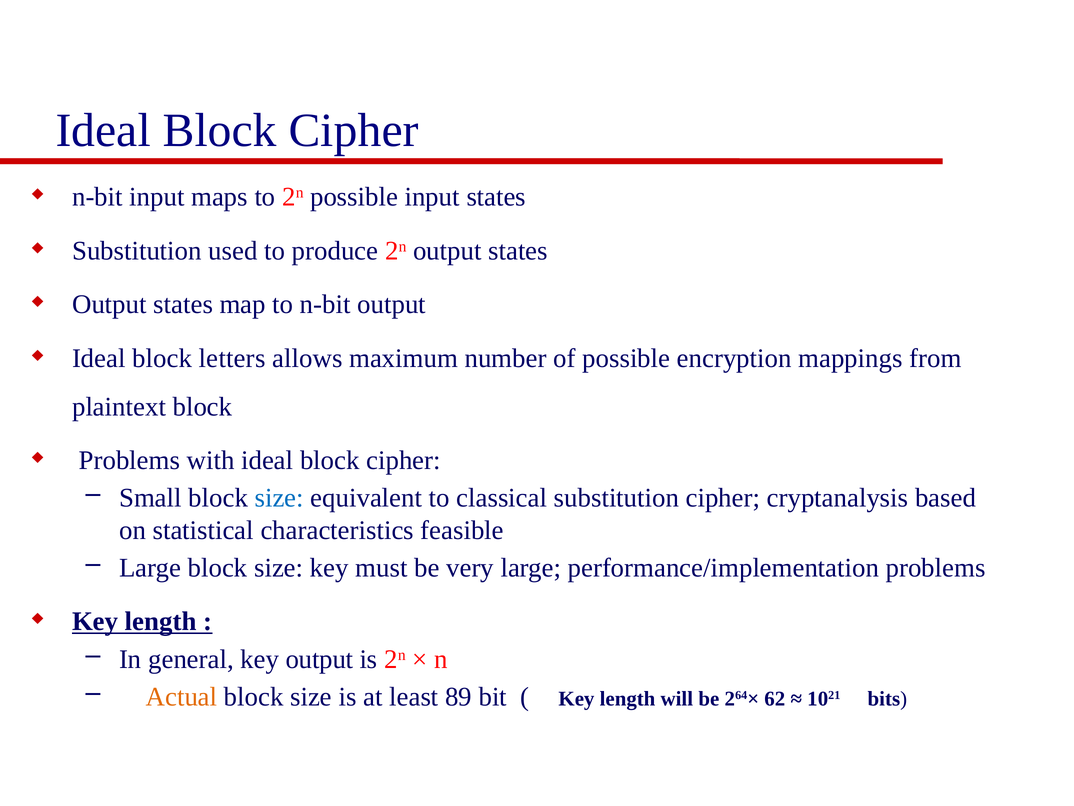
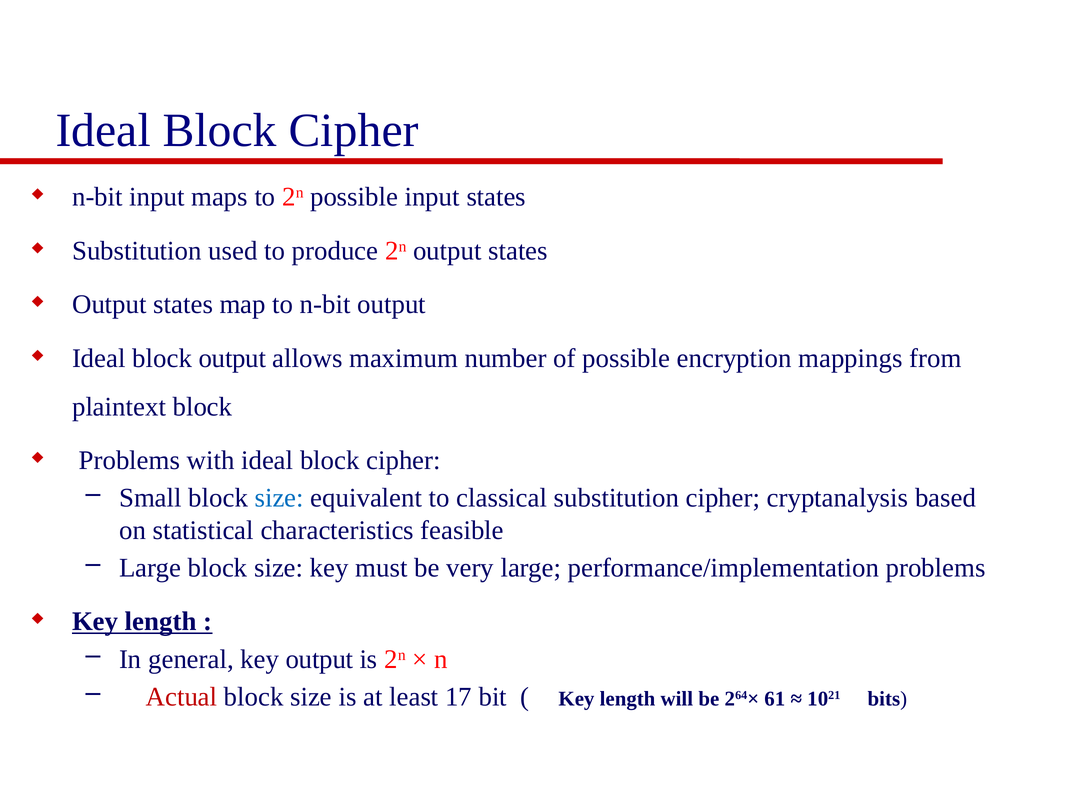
block letters: letters -> output
Actual colour: orange -> red
89: 89 -> 17
62: 62 -> 61
